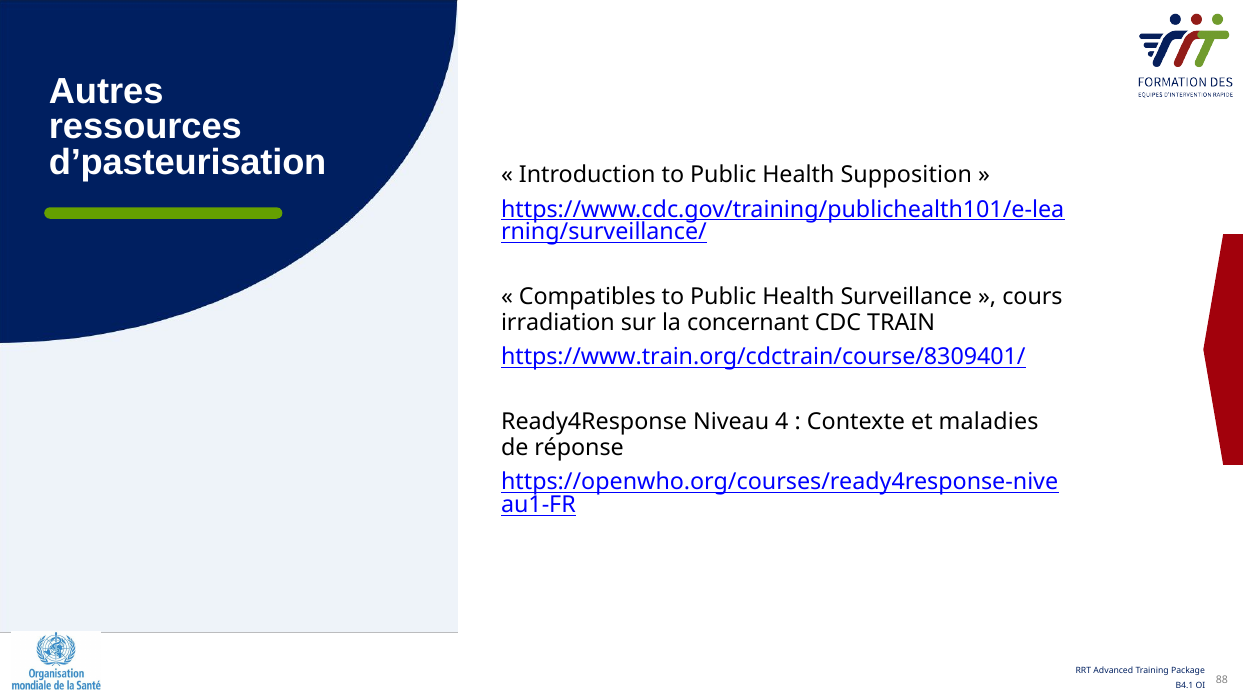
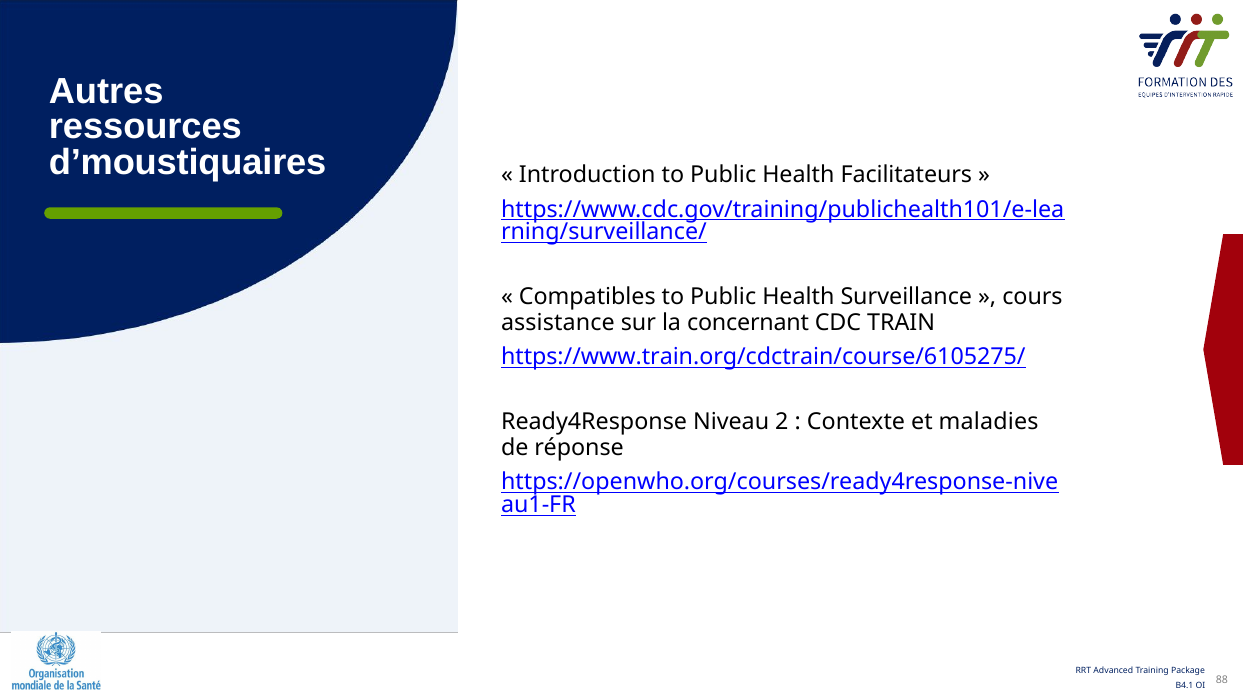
d’pasteurisation: d’pasteurisation -> d’moustiquaires
Supposition: Supposition -> Facilitateurs
irradiation: irradiation -> assistance
https://www.train.org/cdctrain/course/8309401/: https://www.train.org/cdctrain/course/8309401/ -> https://www.train.org/cdctrain/course/6105275/
4: 4 -> 2
